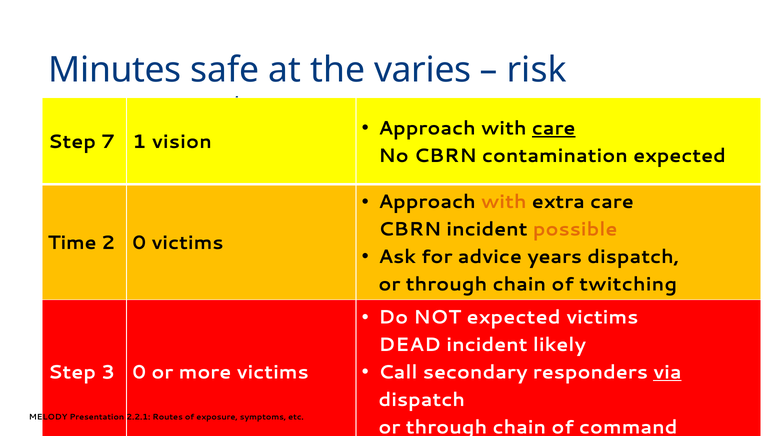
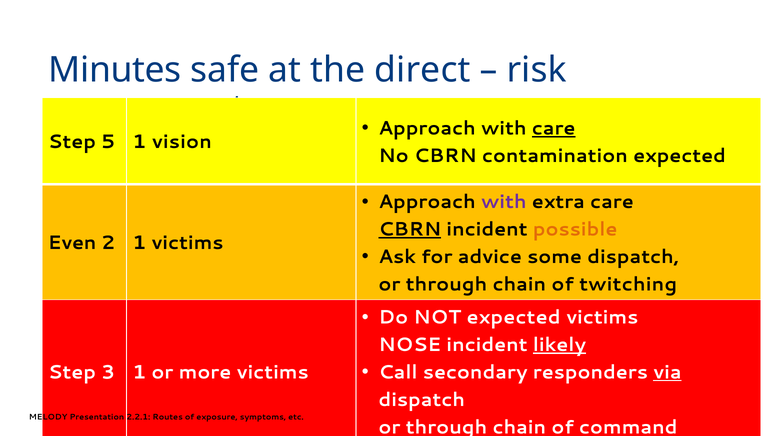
varies: varies -> direct
Step 7: 7 -> 5
with at (504, 202) colour: orange -> purple
CBRN at (410, 229) underline: none -> present
Time: Time -> Even
2 0: 0 -> 1
years: years -> some
DEAD: DEAD -> NOSE
likely underline: none -> present
3 0: 0 -> 1
